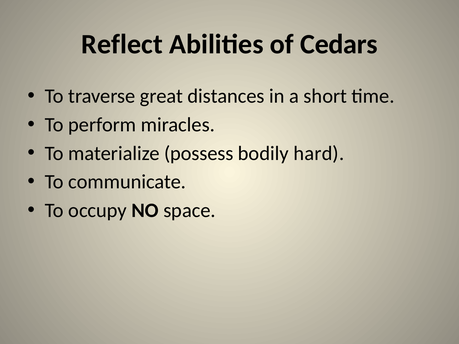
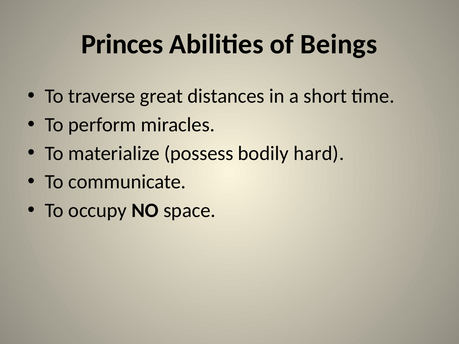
Reflect: Reflect -> Princes
Cedars: Cedars -> Beings
